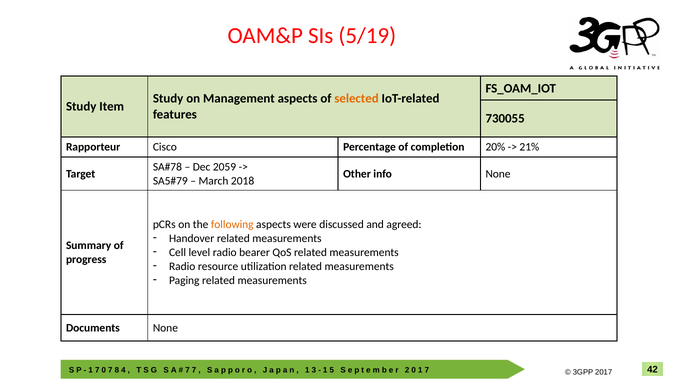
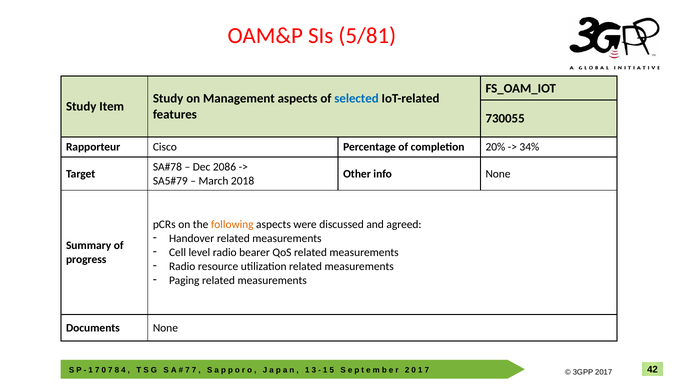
5/19: 5/19 -> 5/81
selected colour: orange -> blue
21%: 21% -> 34%
2059: 2059 -> 2086
